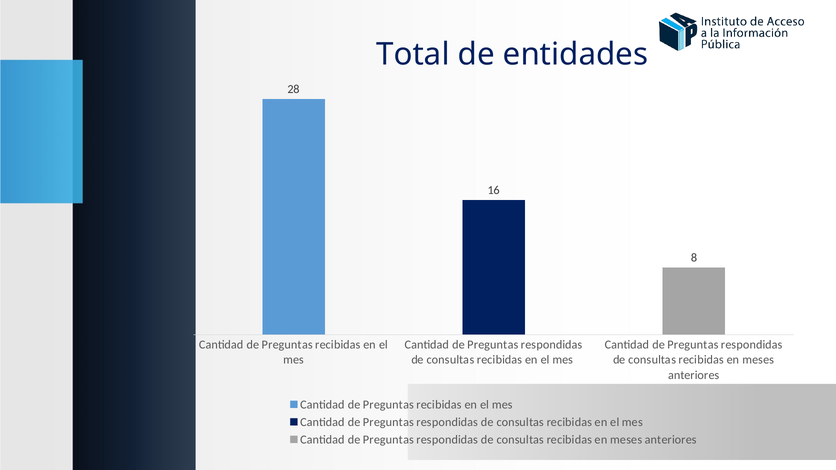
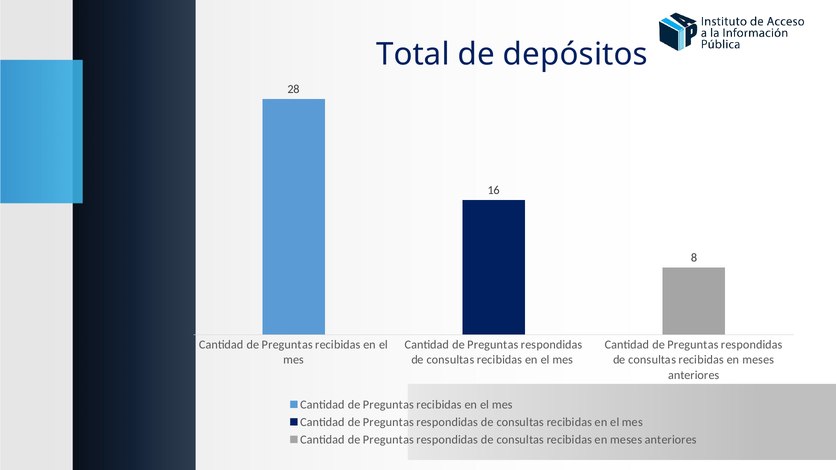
entidades: entidades -> depósitos
